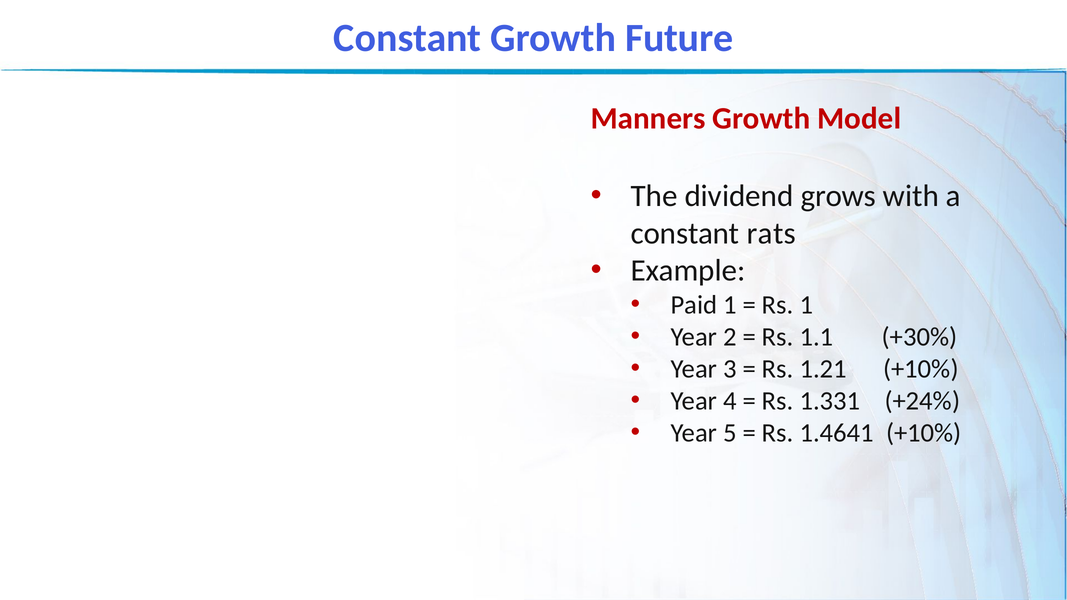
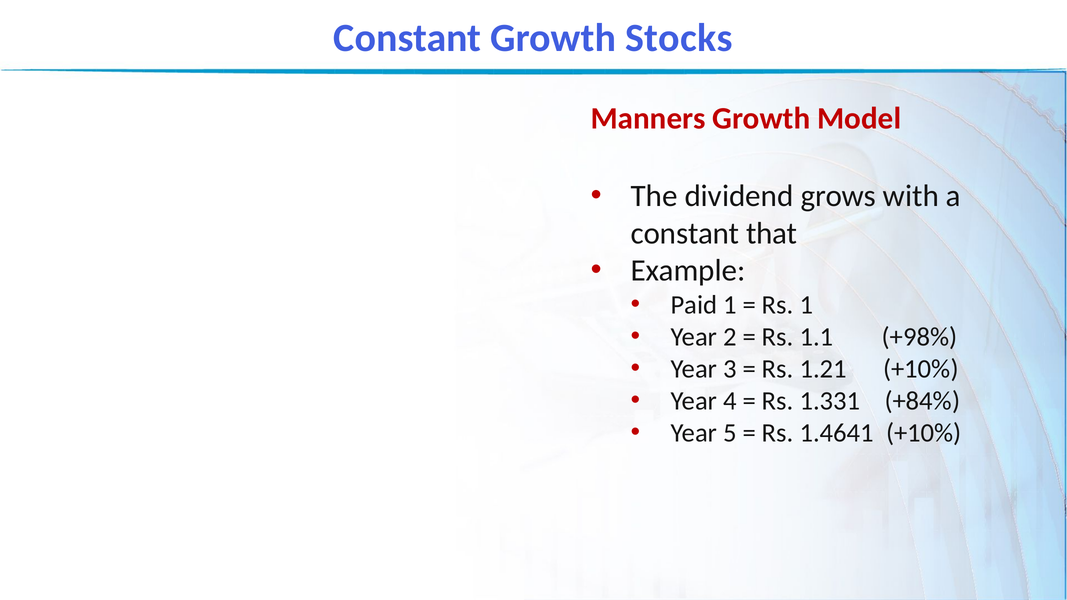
Future: Future -> Stocks
rats: rats -> that
+30%: +30% -> +98%
+24%: +24% -> +84%
